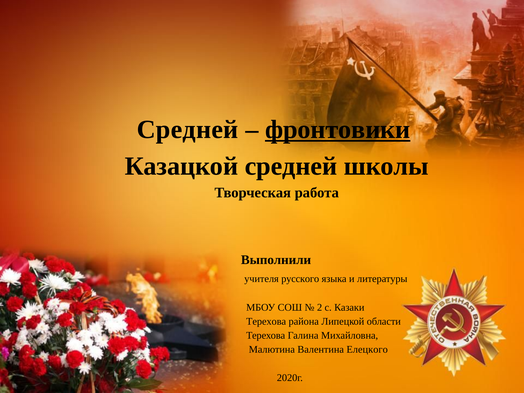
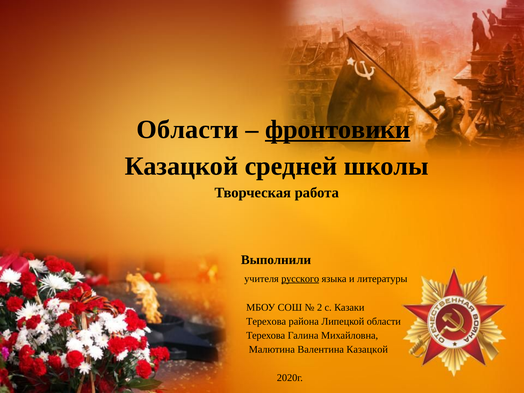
Средней at (188, 130): Средней -> Области
русского underline: none -> present
Валентина Елецкого: Елецкого -> Казацкой
